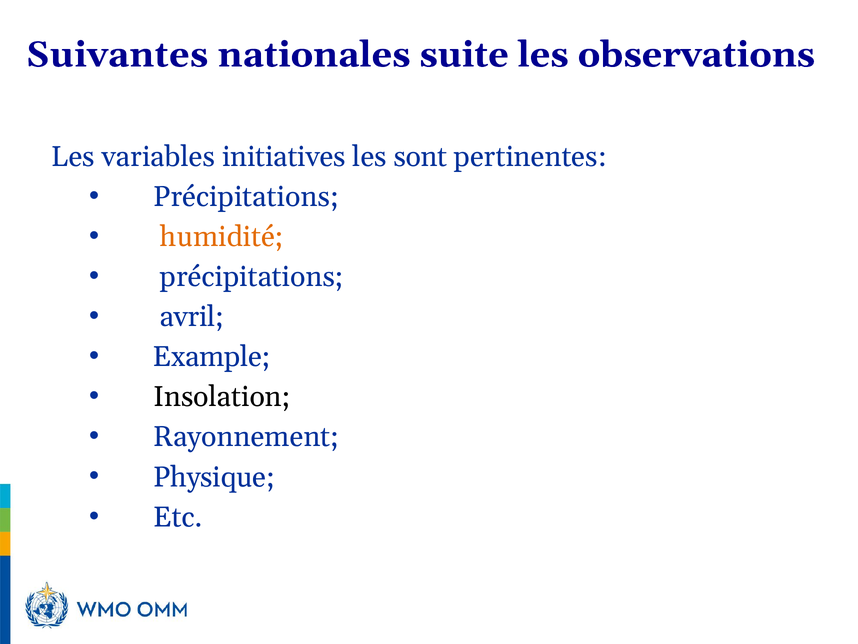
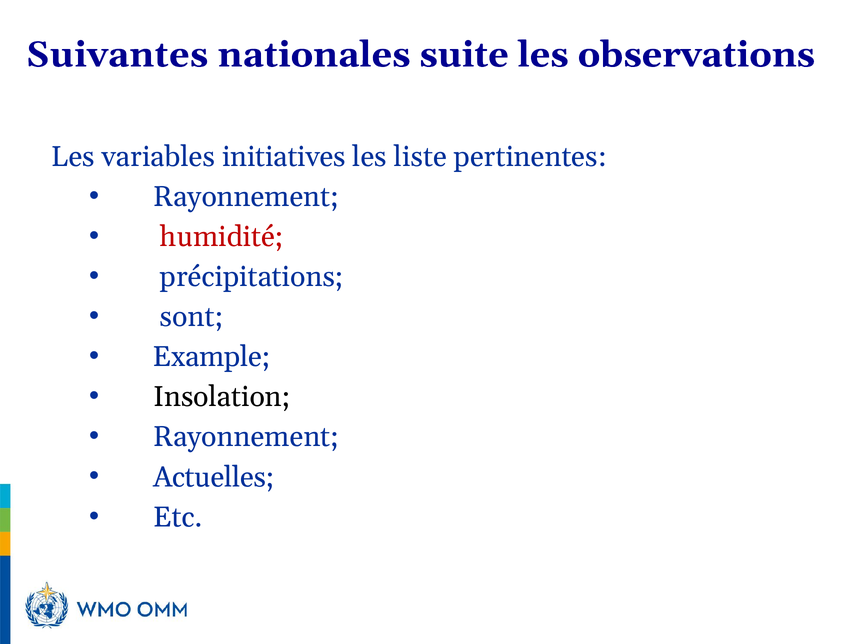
sont: sont -> liste
Précipitations at (246, 197): Précipitations -> Rayonnement
humidité colour: orange -> red
avril: avril -> sont
Physique: Physique -> Actuelles
